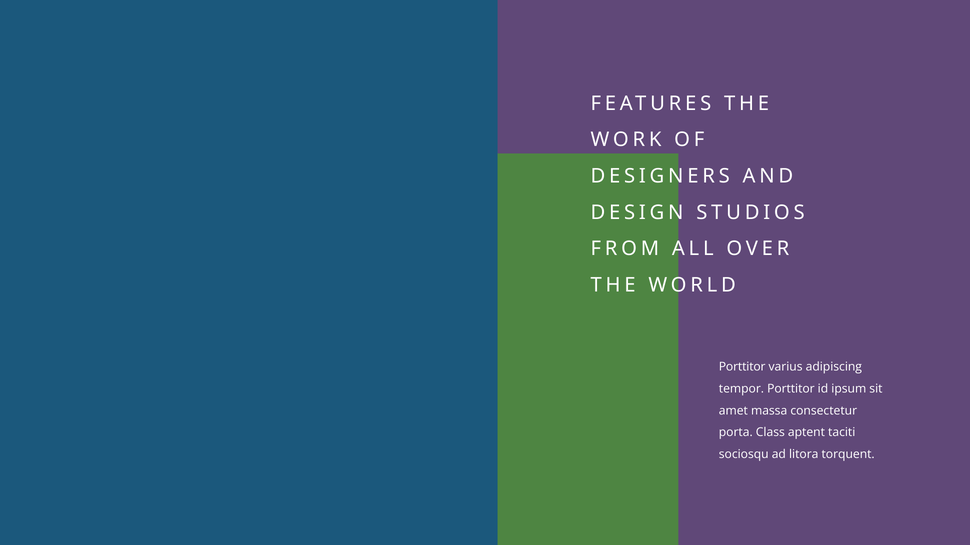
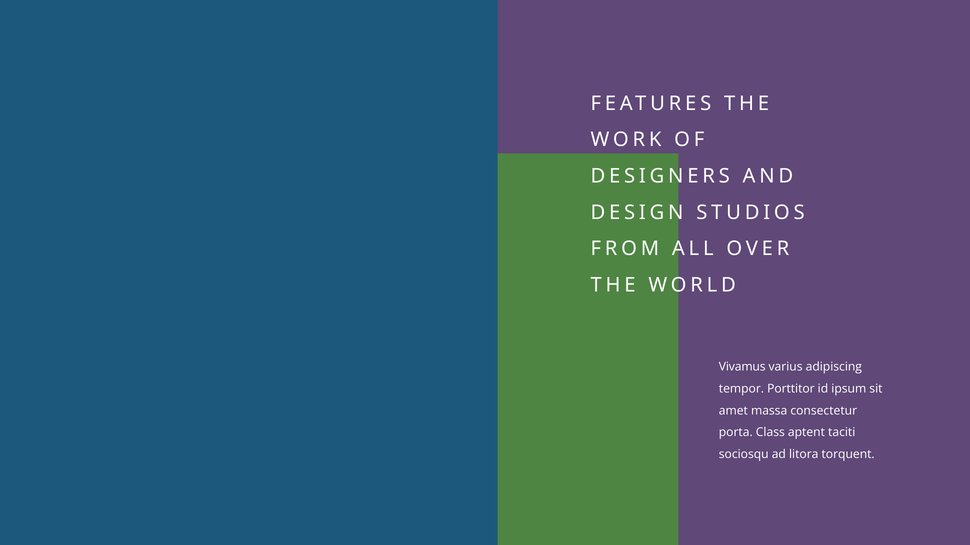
Porttitor at (742, 367): Porttitor -> Vivamus
